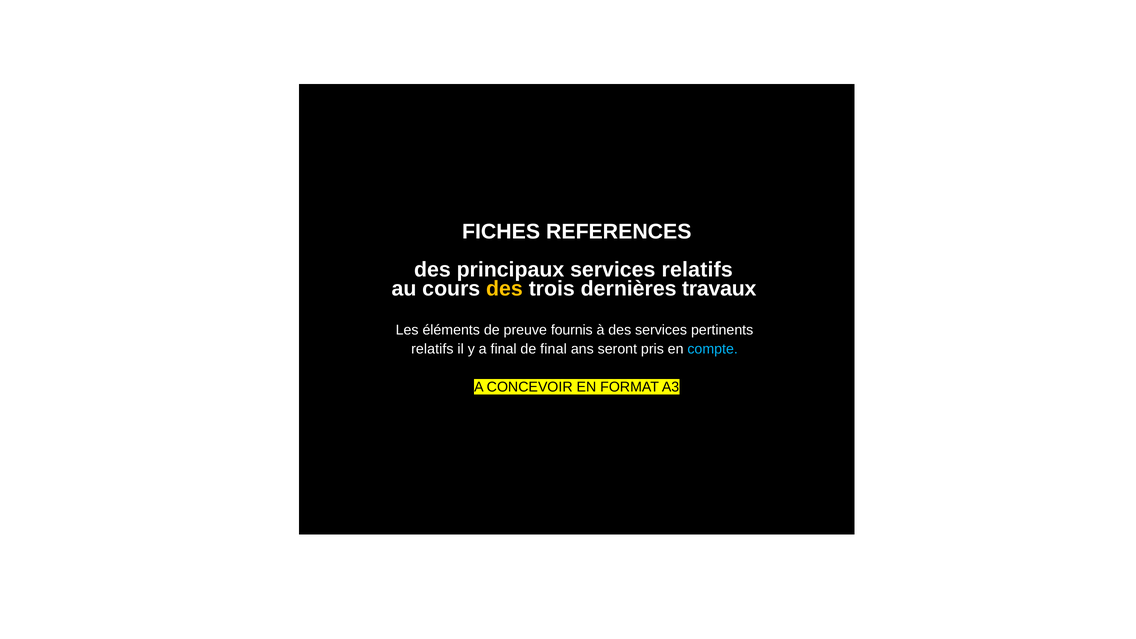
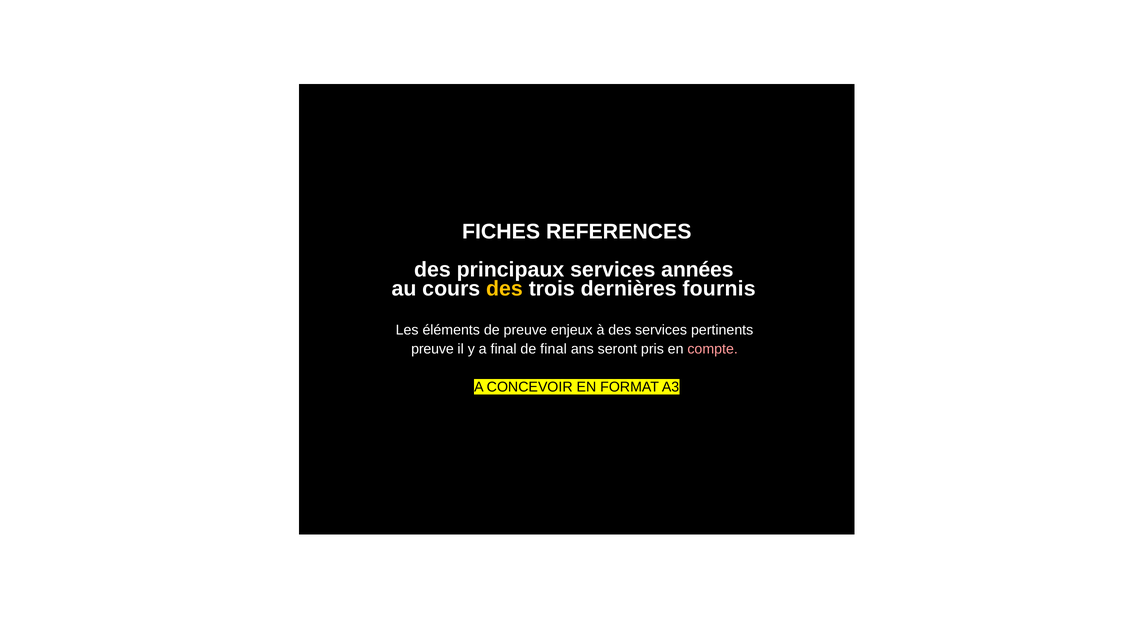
services relatifs: relatifs -> années
travaux: travaux -> fournis
fournis: fournis -> enjeux
relatifs at (432, 349): relatifs -> preuve
compte colour: light blue -> pink
